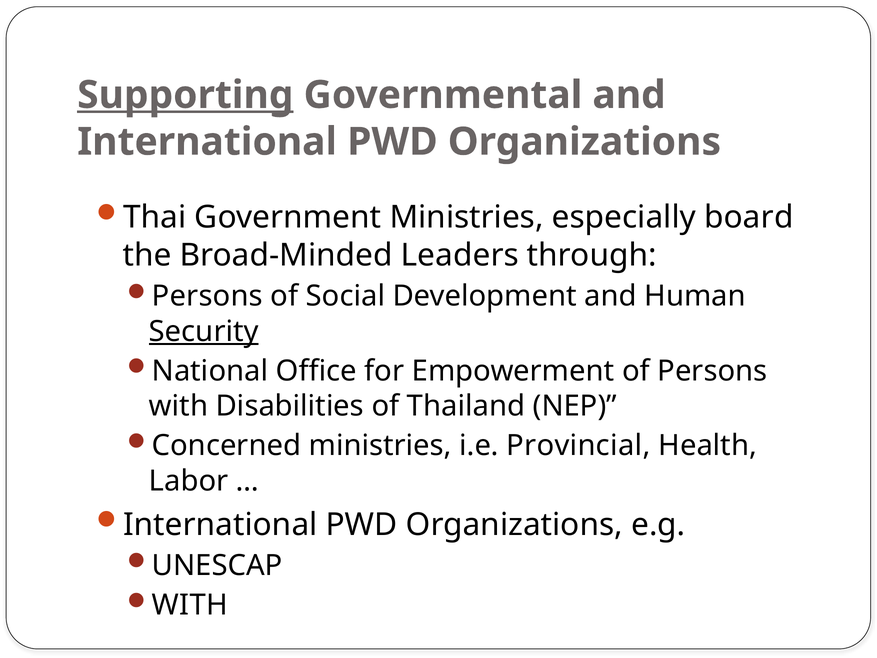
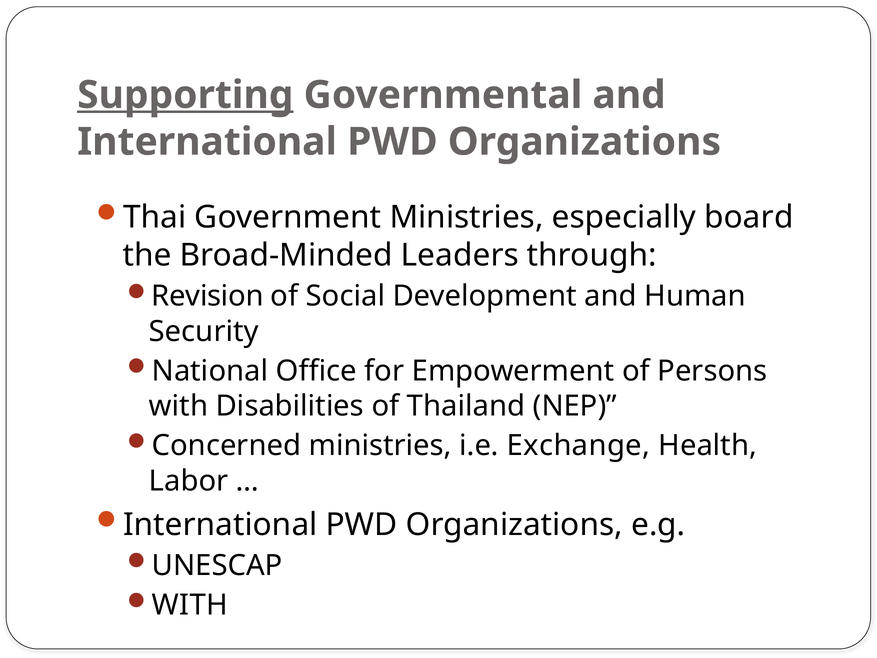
Persons at (207, 296): Persons -> Revision
Security underline: present -> none
Provincial: Provincial -> Exchange
